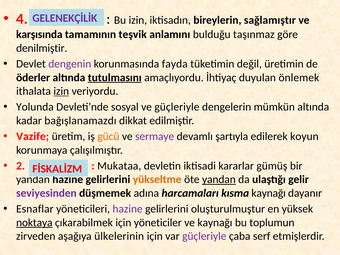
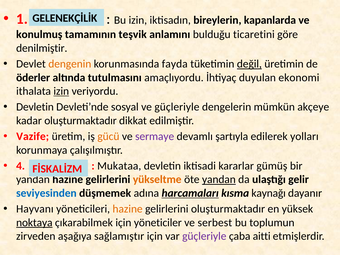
4: 4 -> 1
sağlamıştır: sağlamıştır -> kapanlarda
GELENEKÇİLİK colour: purple -> black
karşısında: karşısında -> konulmuş
taşınmaz: taşınmaz -> ticaretini
dengenin colour: purple -> orange
değil underline: none -> present
tutulmasını underline: present -> none
önlemek: önlemek -> ekonomi
Yolunda at (35, 107): Yolunda -> Devletin
mümkün altında: altında -> akçeye
kadar bağışlanamazdı: bağışlanamazdı -> oluşturmaktadır
koyun: koyun -> yolları
2: 2 -> 4
seviyesinden colour: purple -> blue
harcamaları underline: none -> present
Esnaflar: Esnaflar -> Hayvanı
hazine at (128, 209) colour: purple -> orange
gelirlerini oluşturulmuştur: oluşturulmuştur -> oluşturmaktadır
ve kaynağı: kaynağı -> serbest
ülkelerinin: ülkelerinin -> sağlamıştır
serf: serf -> aitti
